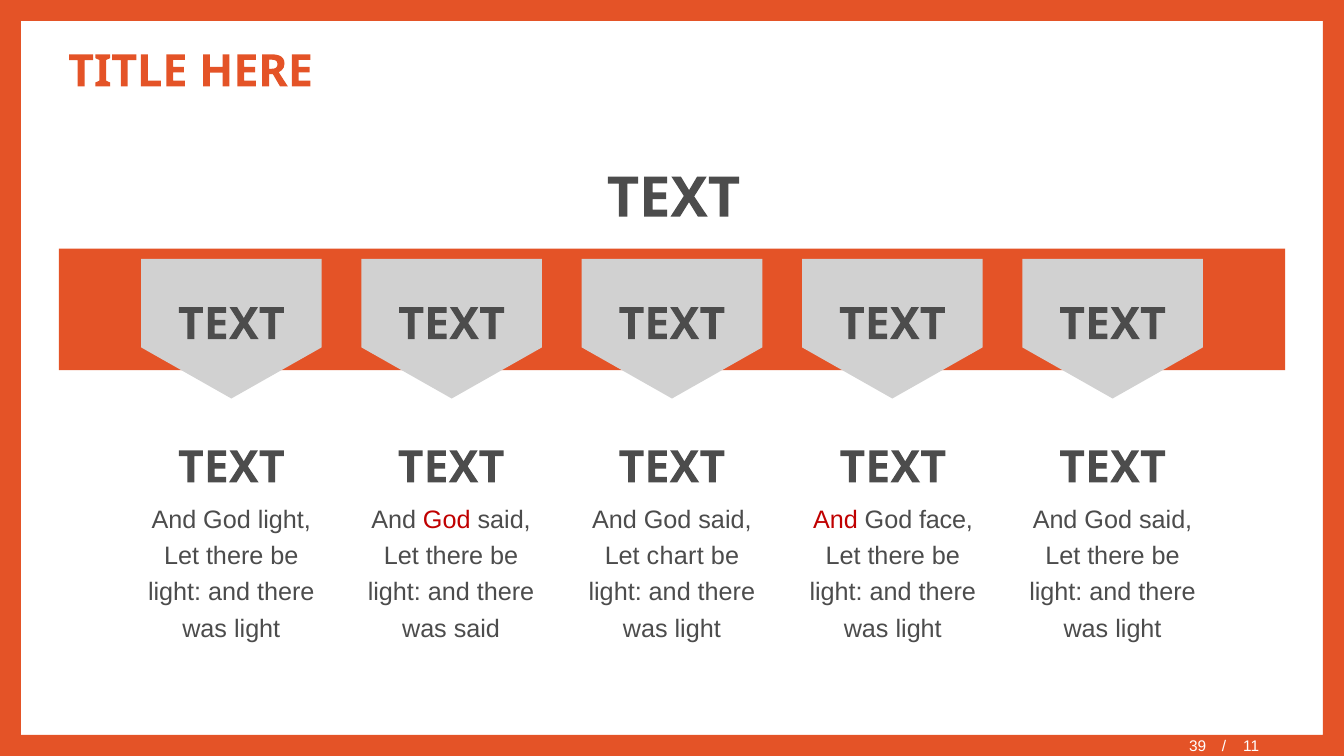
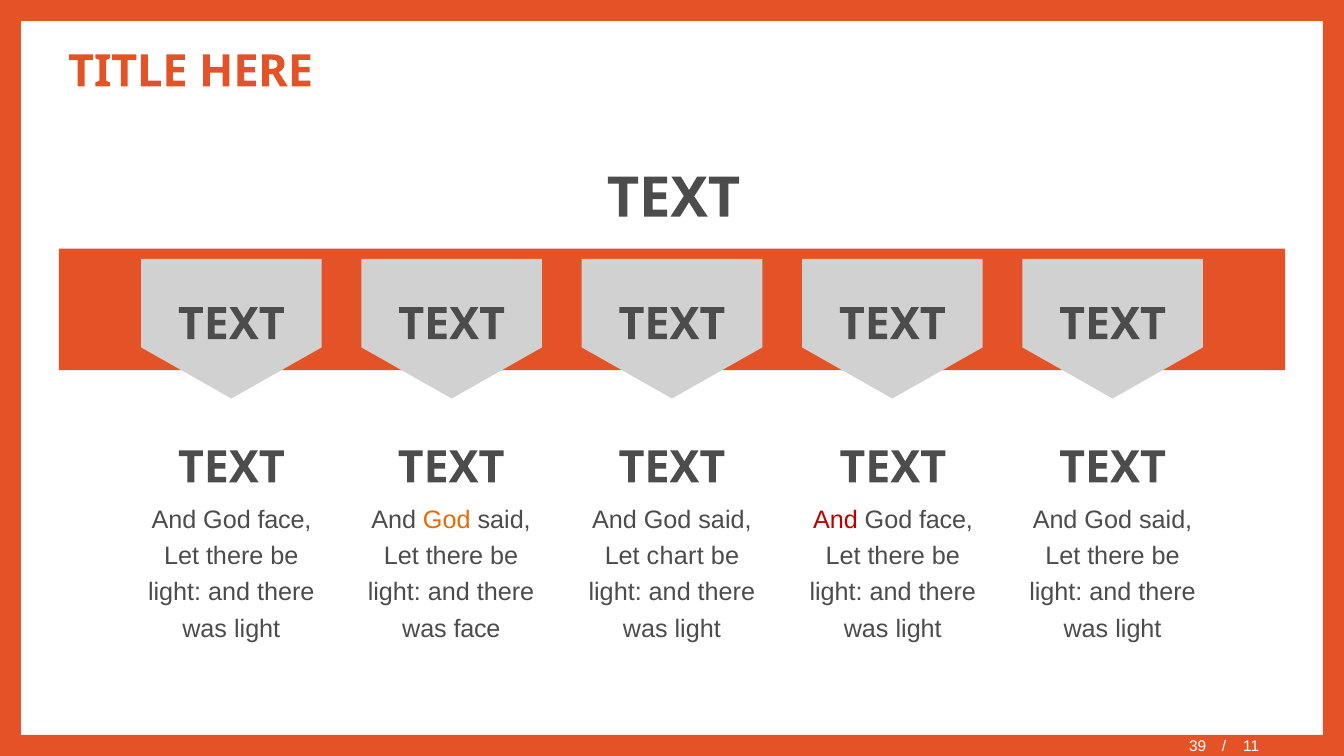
light at (284, 520): light -> face
God at (447, 520) colour: red -> orange
was said: said -> face
